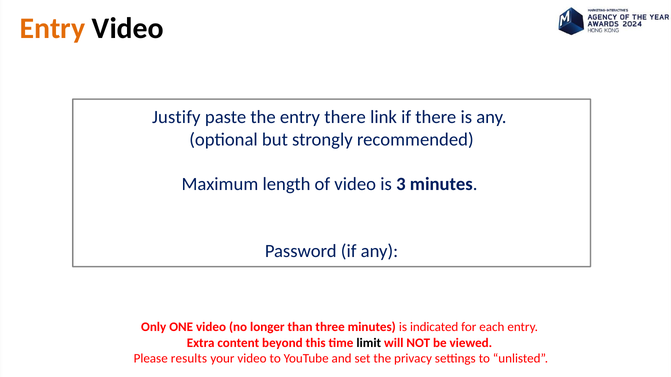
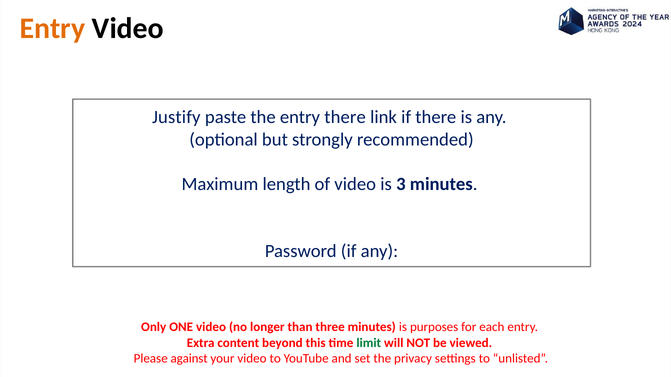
indicated: indicated -> purposes
limit colour: black -> green
results: results -> against
